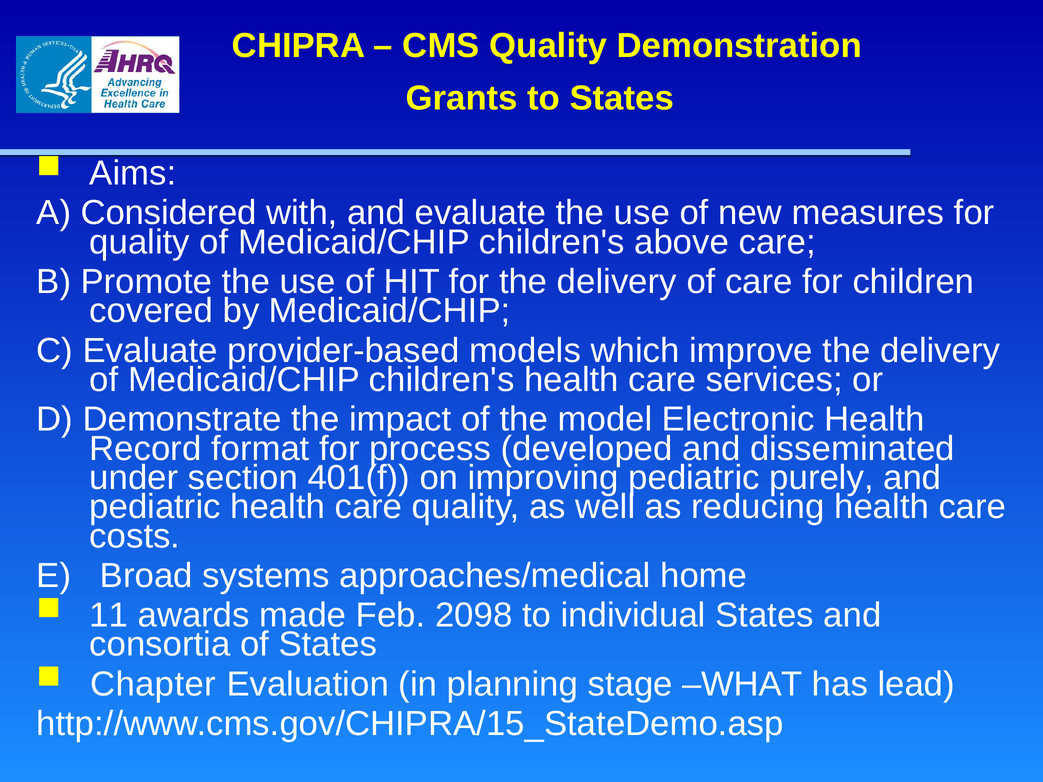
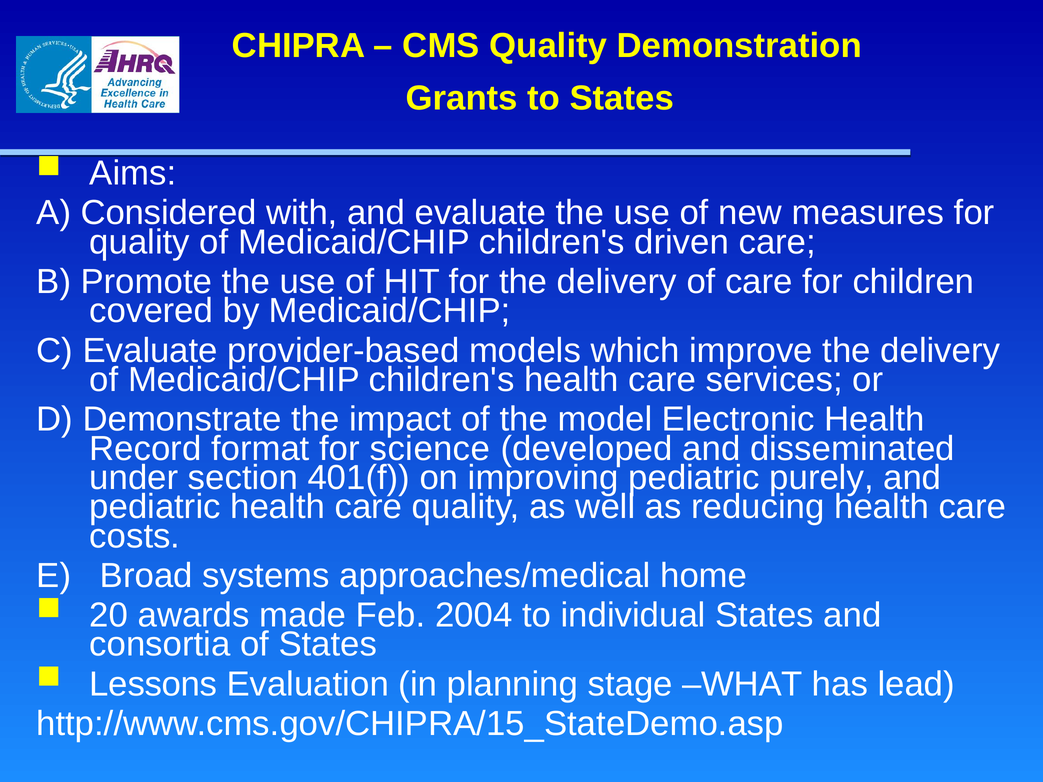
above: above -> driven
process: process -> science
11: 11 -> 20
2098: 2098 -> 2004
Chapter: Chapter -> Lessons
